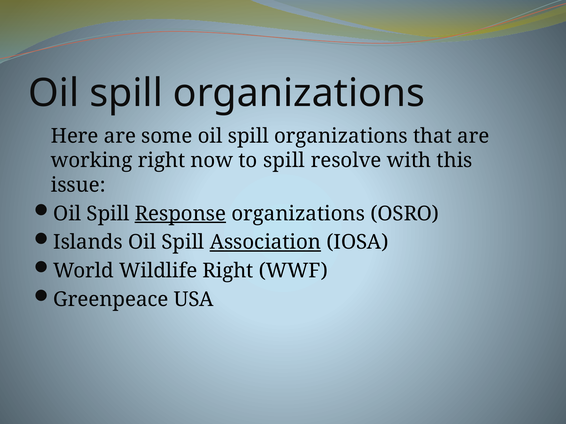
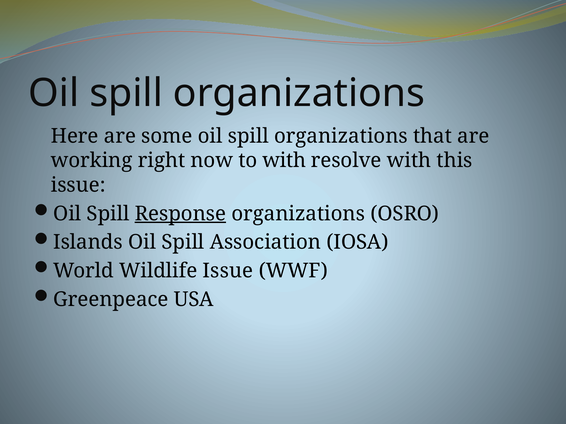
to spill: spill -> with
Association underline: present -> none
Wildlife Right: Right -> Issue
